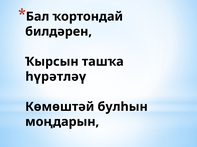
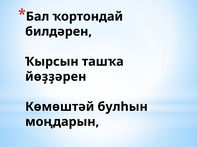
һүрәтләү: һүрәтләү -> йөҙҙәрен
